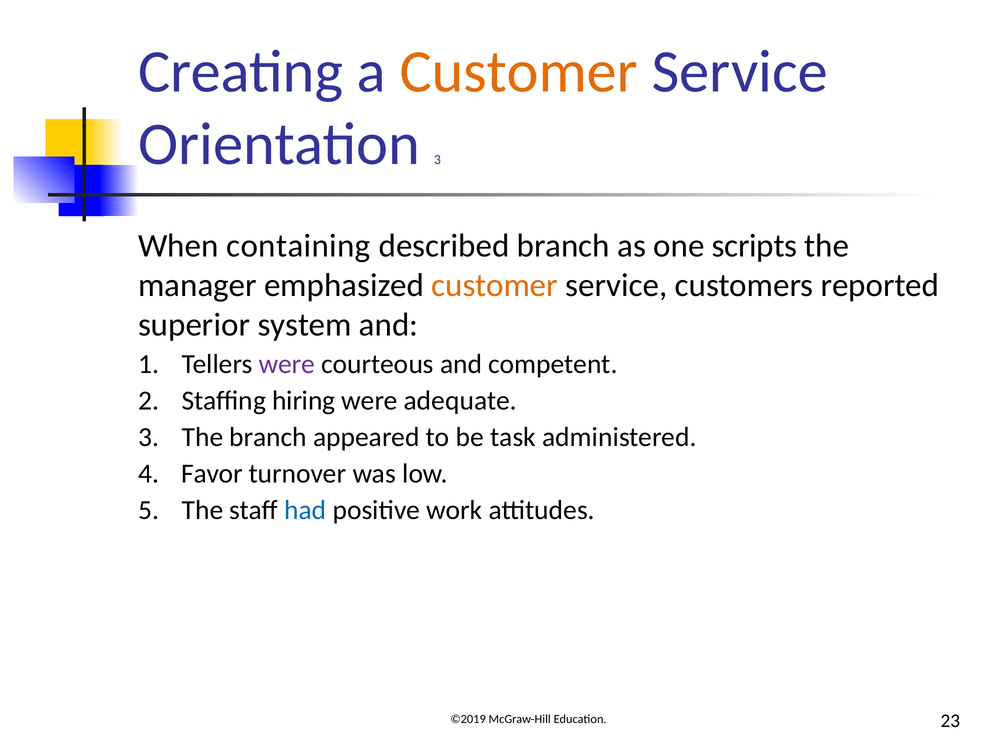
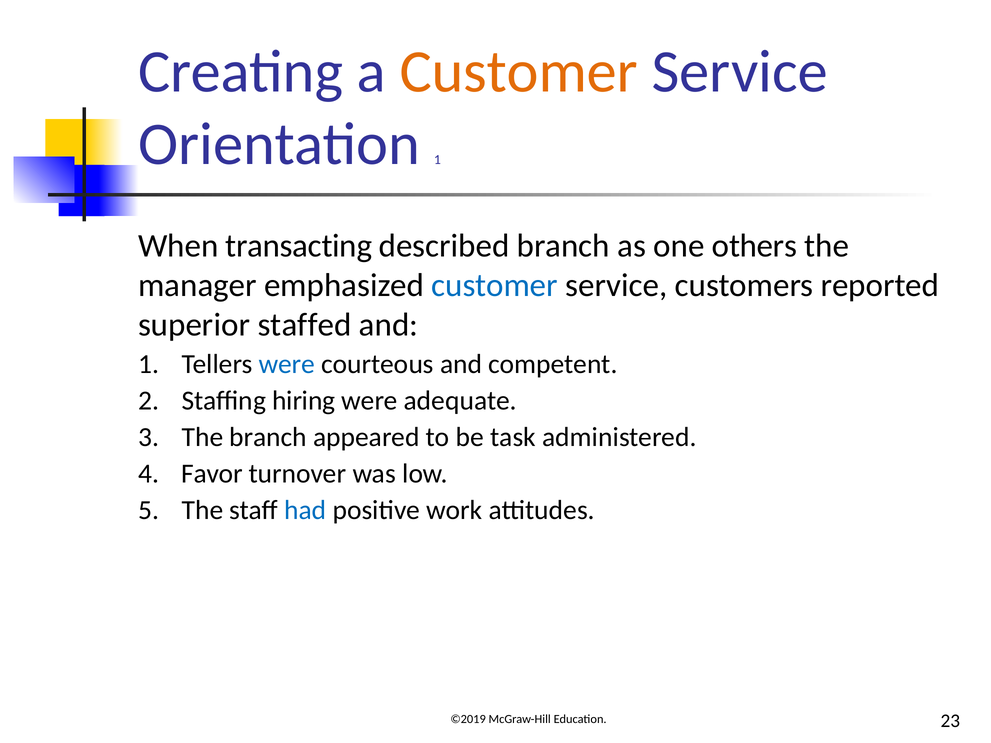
Orientation 3: 3 -> 1
containing: containing -> transacting
scripts: scripts -> others
customer at (495, 285) colour: orange -> blue
system: system -> staffed
were at (287, 364) colour: purple -> blue
